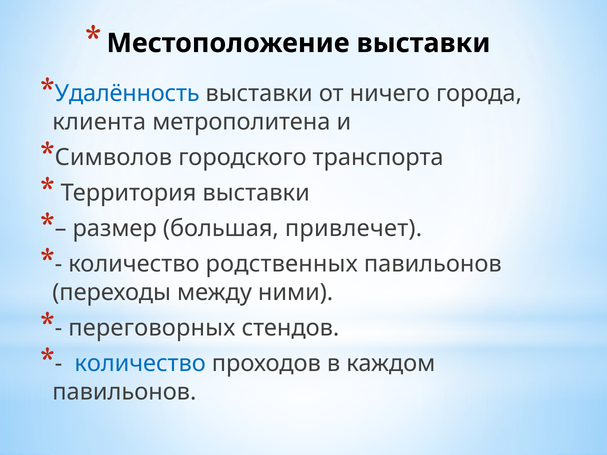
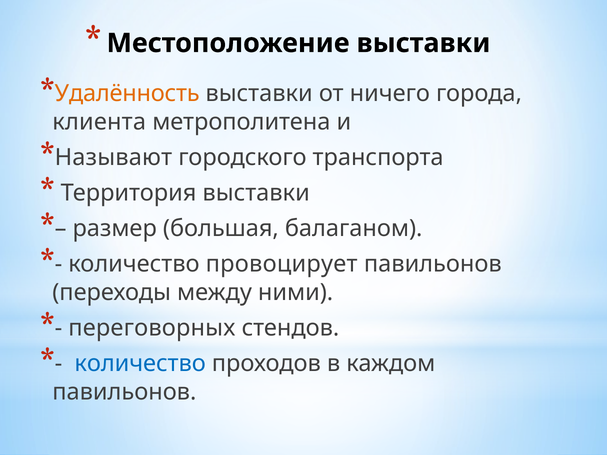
Удалённость colour: blue -> orange
Символов: Символов -> Называют
привлечет: привлечет -> балаганом
родственных: родственных -> провоцирует
